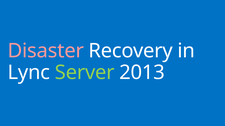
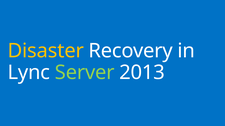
Disaster colour: pink -> yellow
